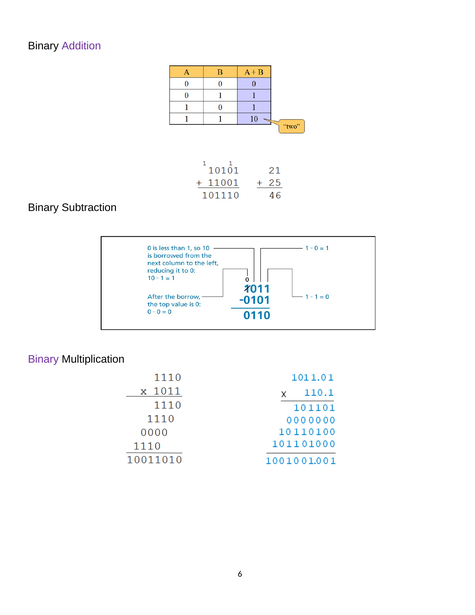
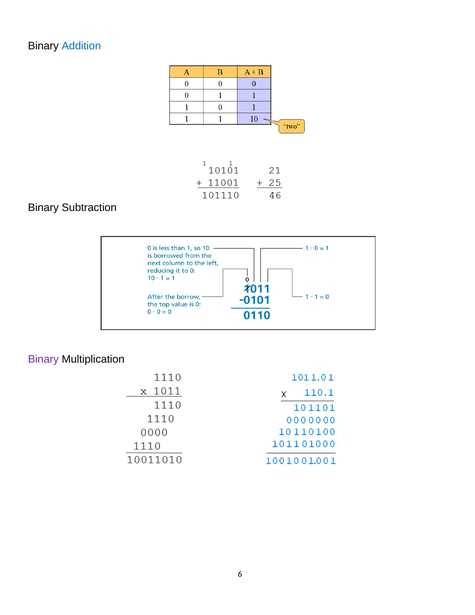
Addition colour: purple -> blue
